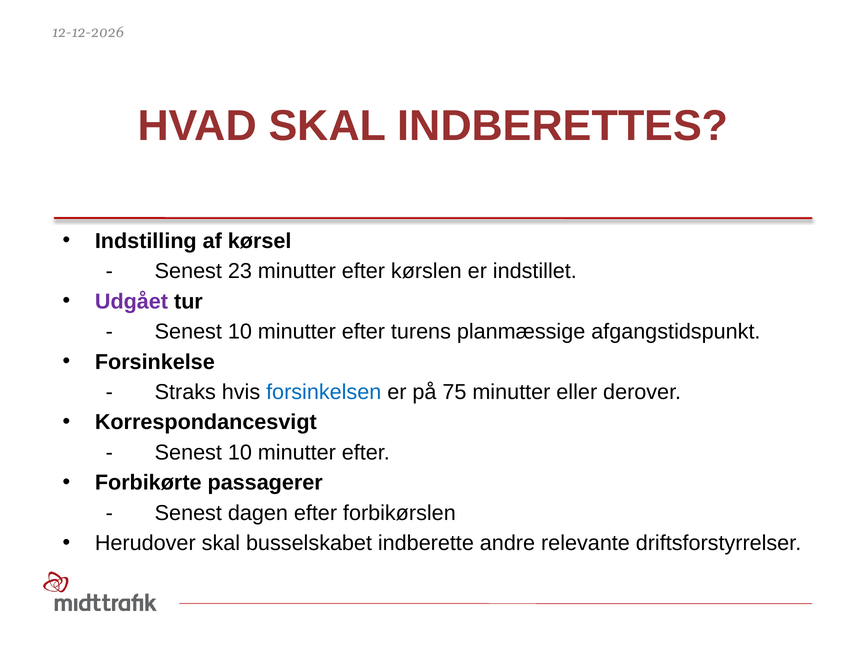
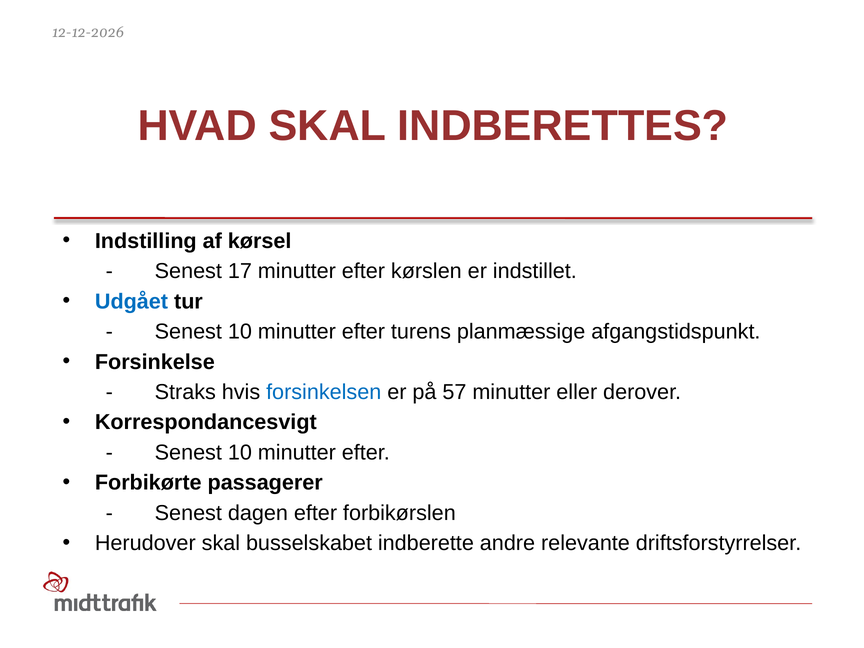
23: 23 -> 17
Udgået colour: purple -> blue
75: 75 -> 57
